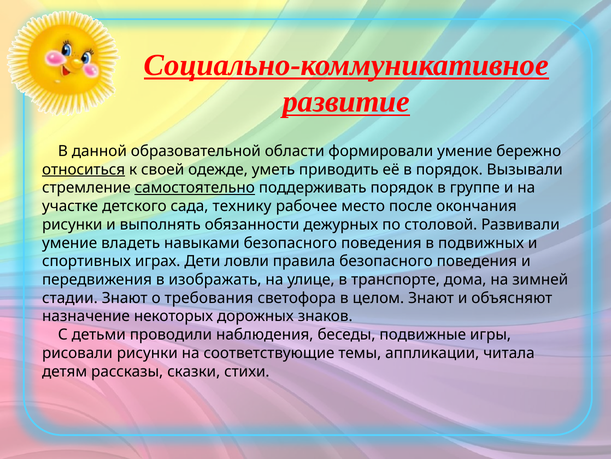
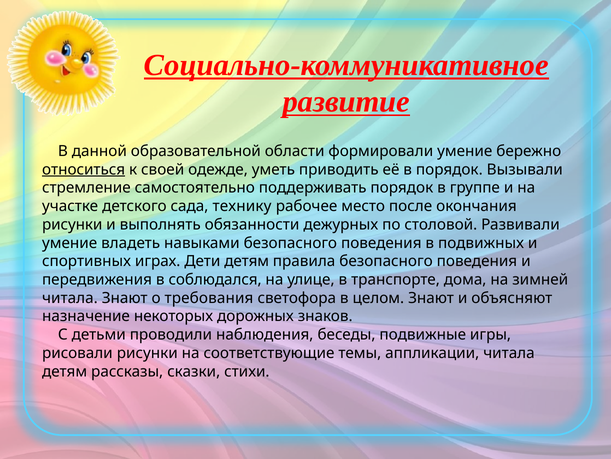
самостоятельно underline: present -> none
Дети ловли: ловли -> детям
изображать: изображать -> соблюдался
стадии at (70, 298): стадии -> читала
